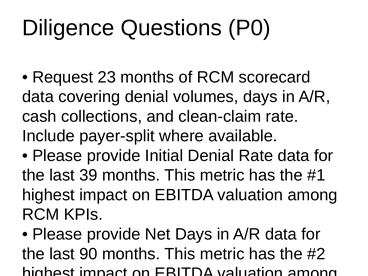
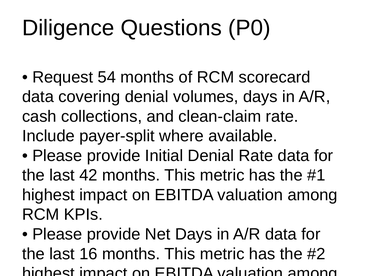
23: 23 -> 54
39: 39 -> 42
90: 90 -> 16
